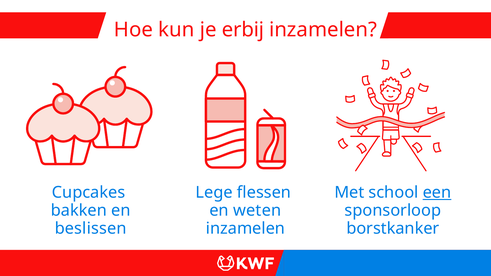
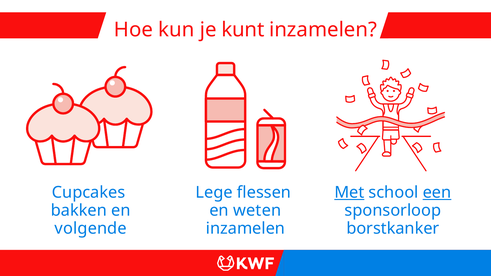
erbij: erbij -> kunt
Met underline: none -> present
beslissen: beslissen -> volgende
